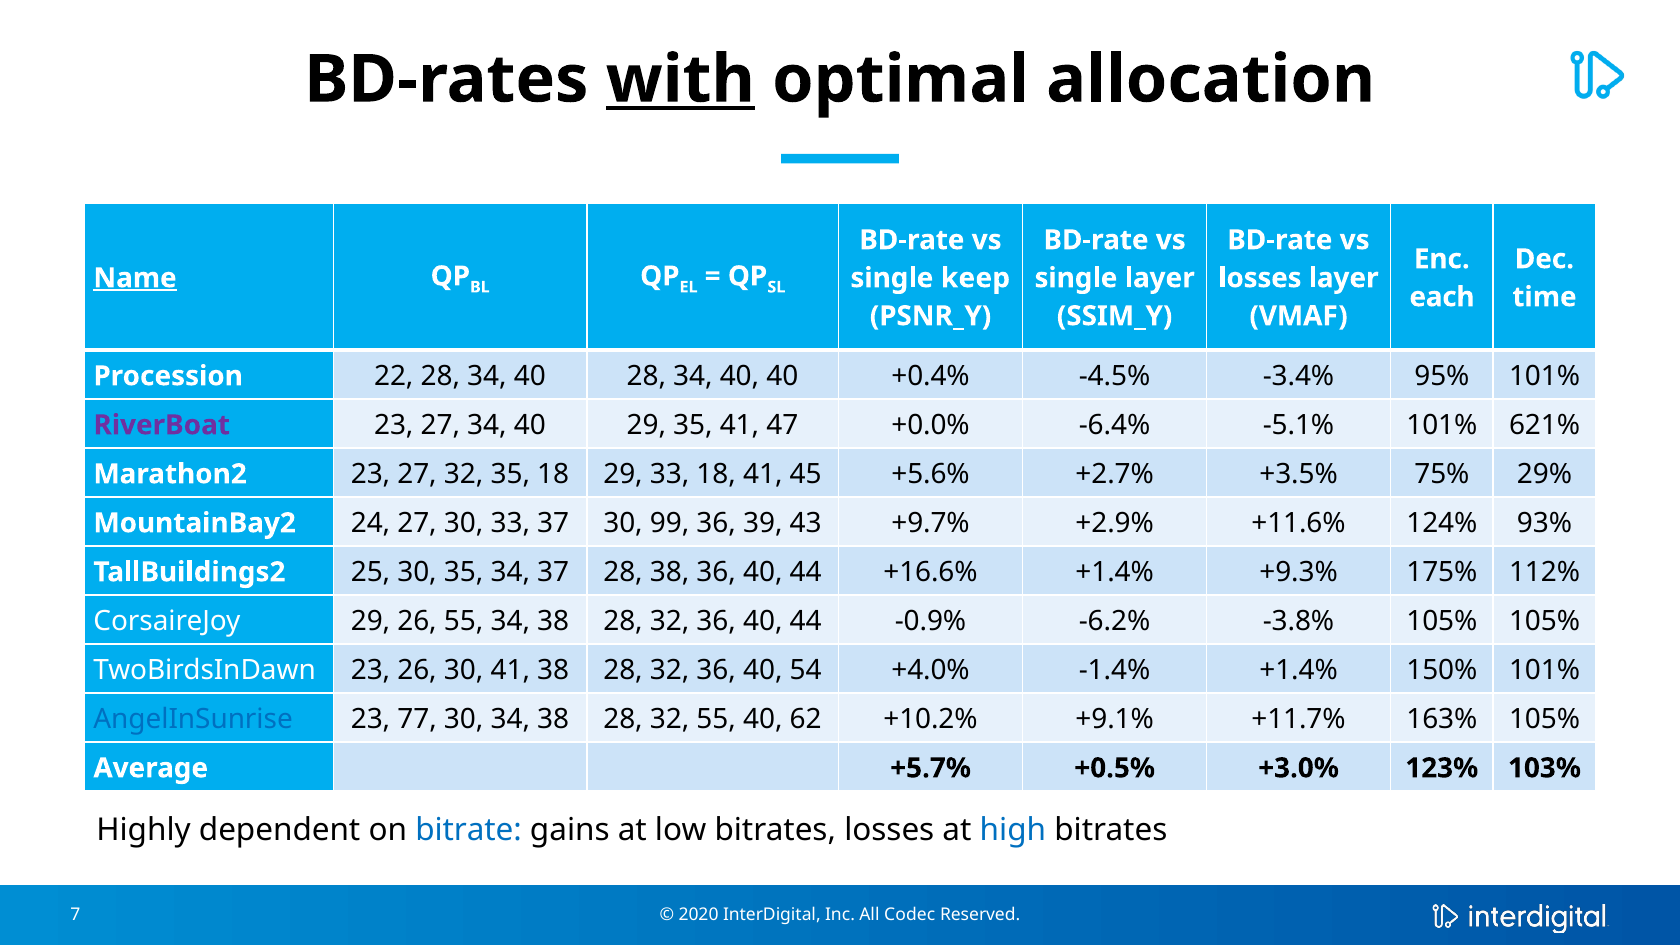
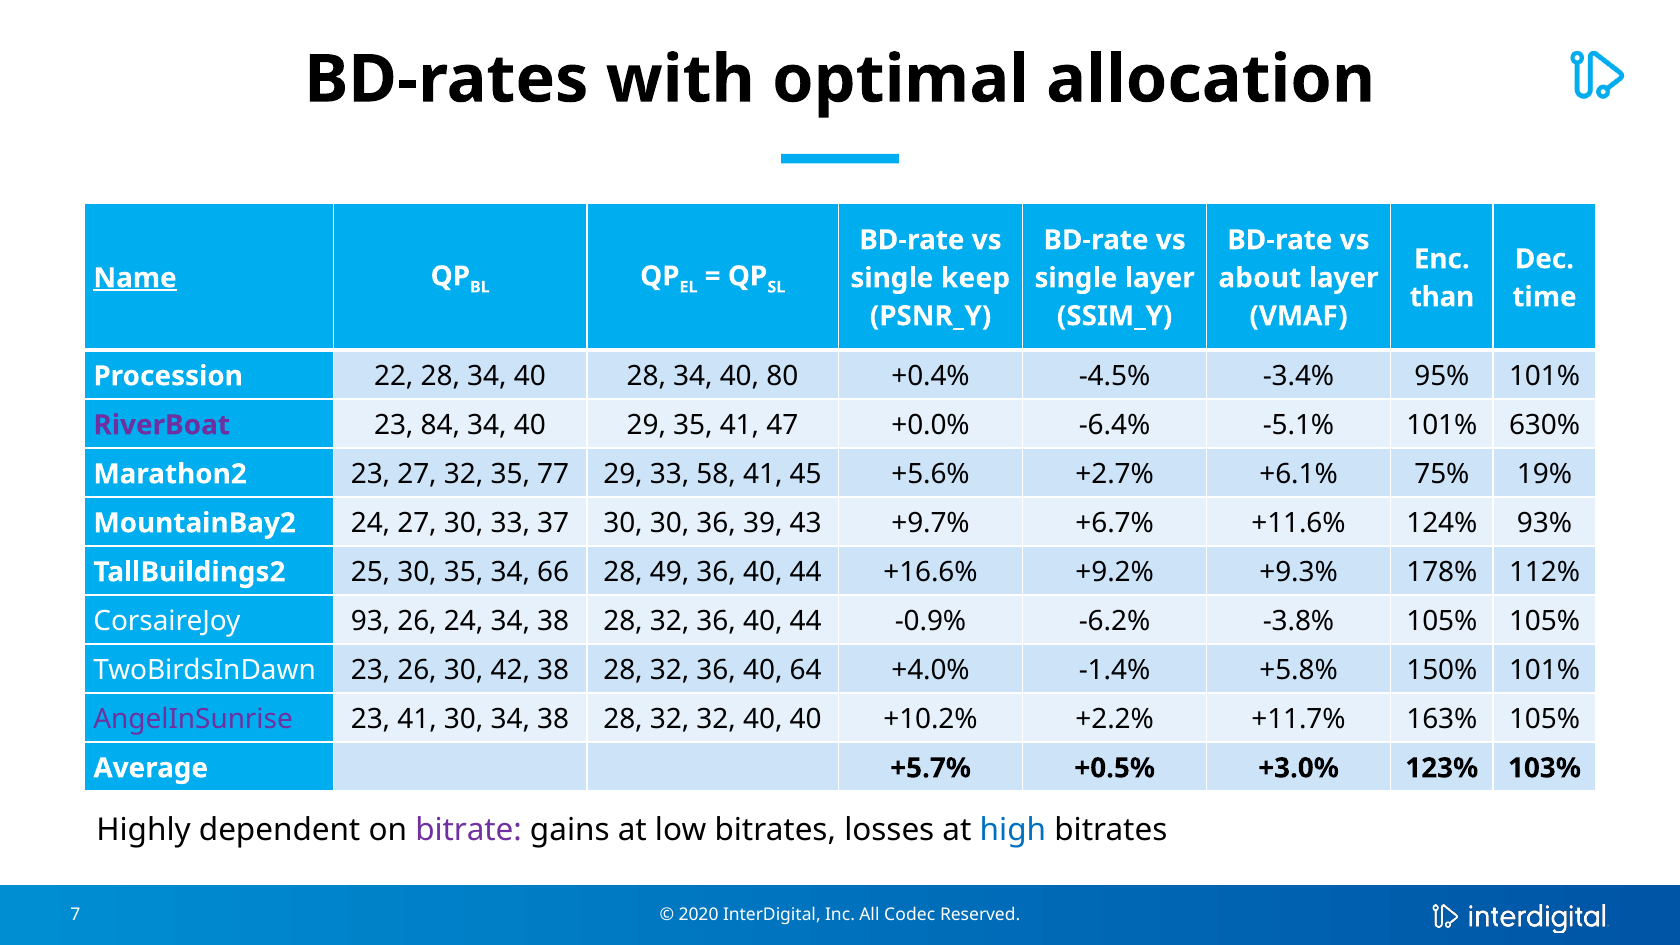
with underline: present -> none
losses at (1260, 278): losses -> about
each: each -> than
40 40: 40 -> 80
27 at (440, 425): 27 -> 84
621%: 621% -> 630%
35 18: 18 -> 77
33 18: 18 -> 58
+3.5%: +3.5% -> +6.1%
29%: 29% -> 19%
30 99: 99 -> 30
+2.9%: +2.9% -> +6.7%
34 37: 37 -> 66
28 38: 38 -> 49
+16.6% +1.4%: +1.4% -> +9.2%
175%: 175% -> 178%
CorsaireJoy 29: 29 -> 93
26 55: 55 -> 24
30 41: 41 -> 42
54: 54 -> 64
-1.4% +1.4%: +1.4% -> +5.8%
AngelInSunrise colour: blue -> purple
23 77: 77 -> 41
32 55: 55 -> 32
40 62: 62 -> 40
+9.1%: +9.1% -> +2.2%
bitrate colour: blue -> purple
